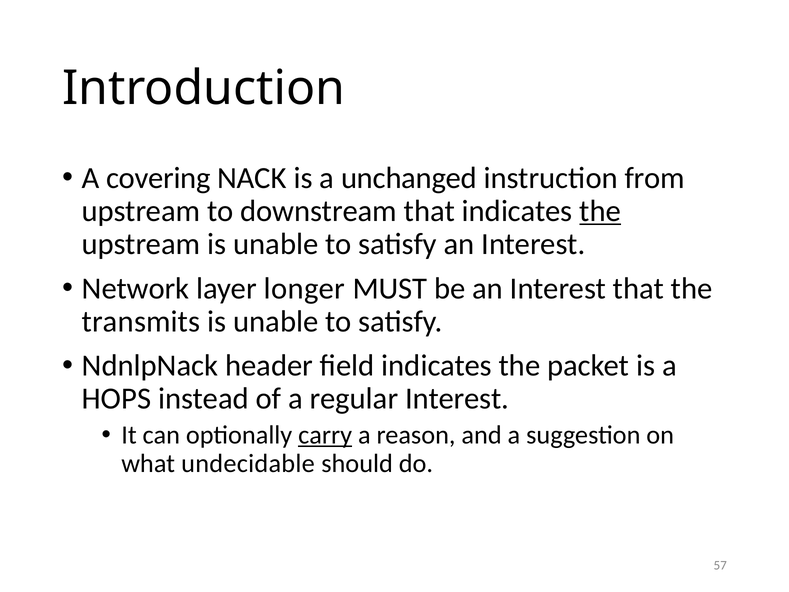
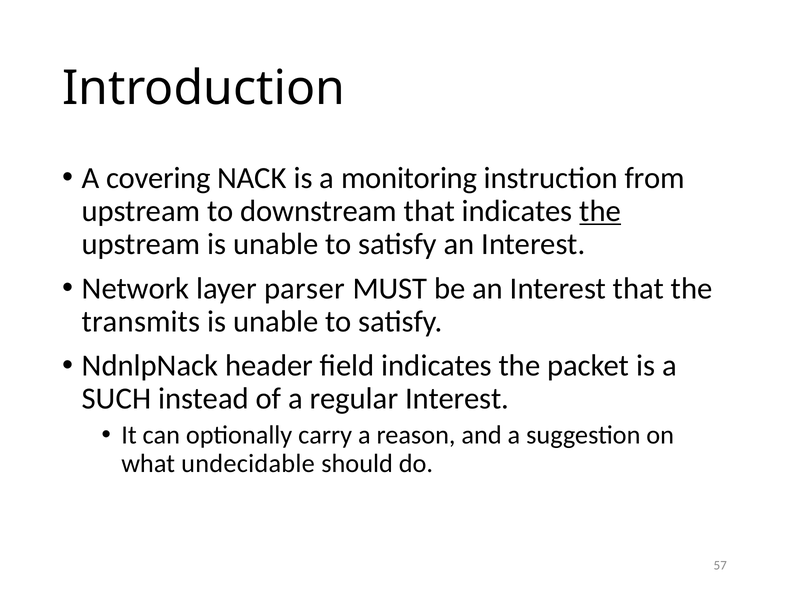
unchanged: unchanged -> monitoring
longer: longer -> parser
HOPS: HOPS -> SUCH
carry underline: present -> none
